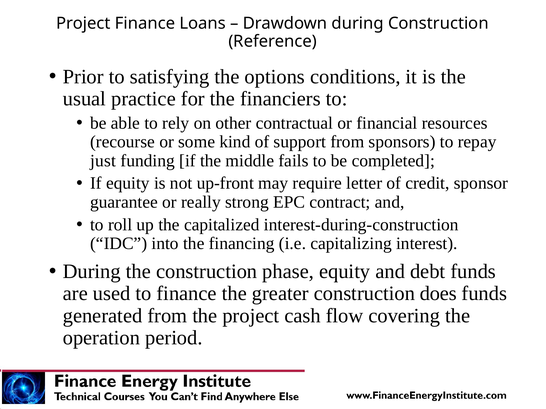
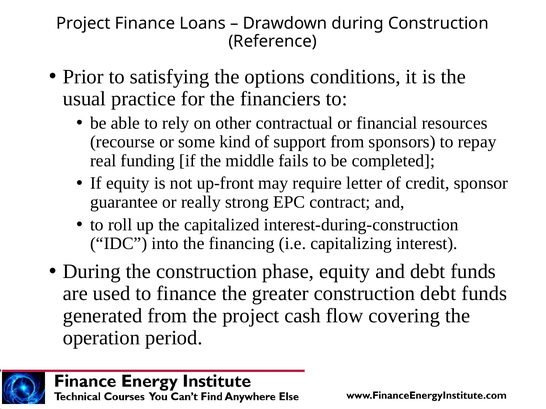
just: just -> real
construction does: does -> debt
